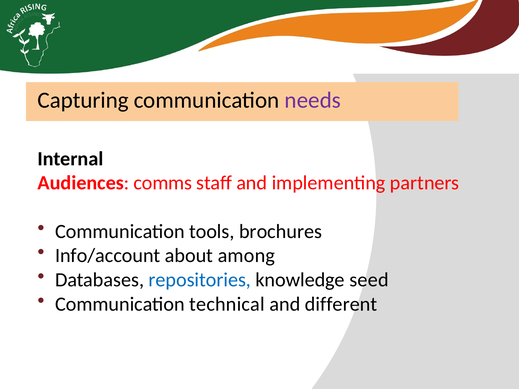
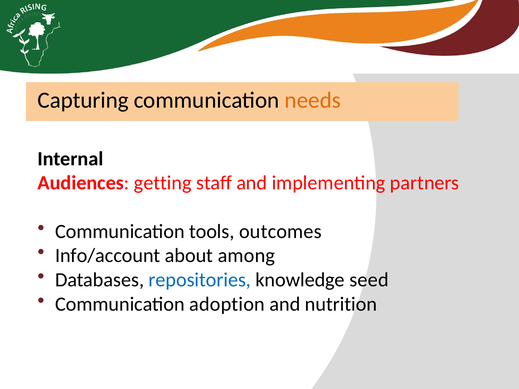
needs colour: purple -> orange
comms: comms -> getting
brochures: brochures -> outcomes
technical: technical -> adoption
different: different -> nutrition
